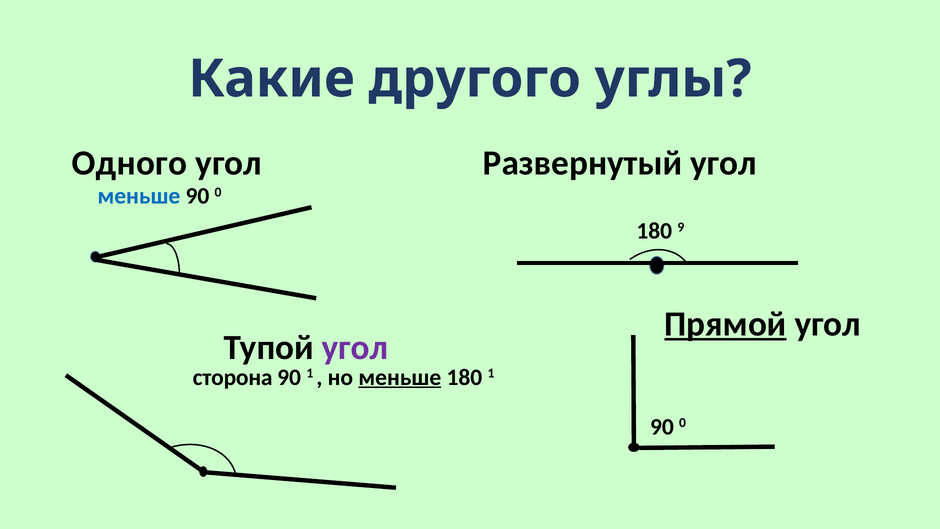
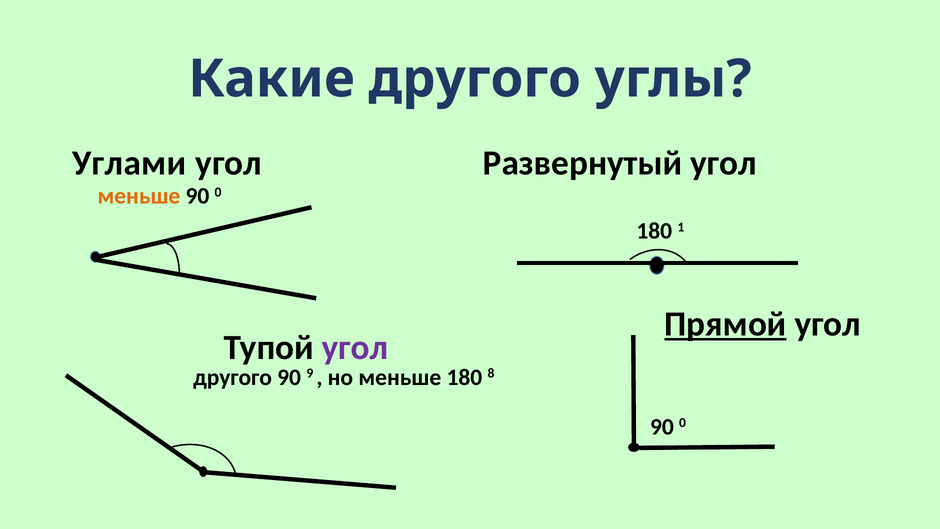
Одного: Одного -> Углами
меньше at (139, 196) colour: blue -> orange
9: 9 -> 1
сторона at (233, 377): сторона -> другого
90 1: 1 -> 9
меньше at (400, 377) underline: present -> none
180 1: 1 -> 8
